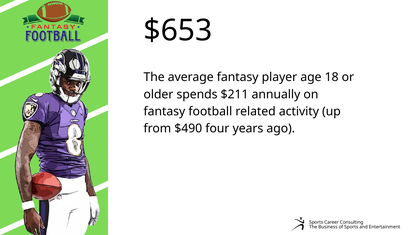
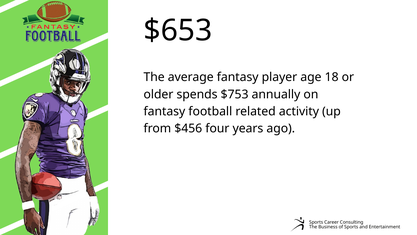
$211: $211 -> $753
$490: $490 -> $456
